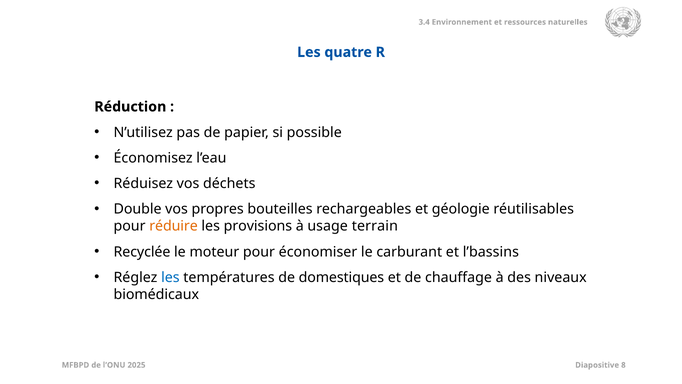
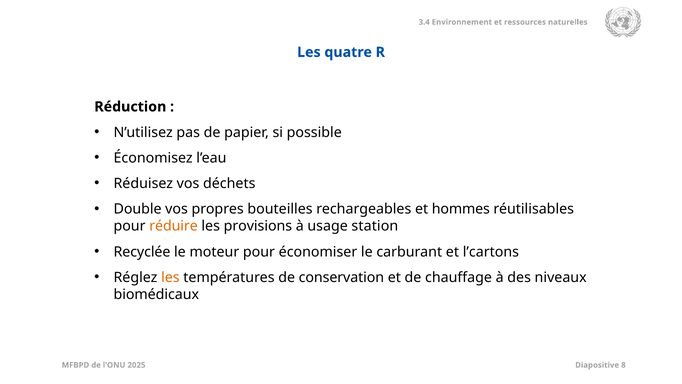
géologie: géologie -> hommes
terrain: terrain -> station
l’bassins: l’bassins -> l’cartons
les at (170, 277) colour: blue -> orange
domestiques: domestiques -> conservation
